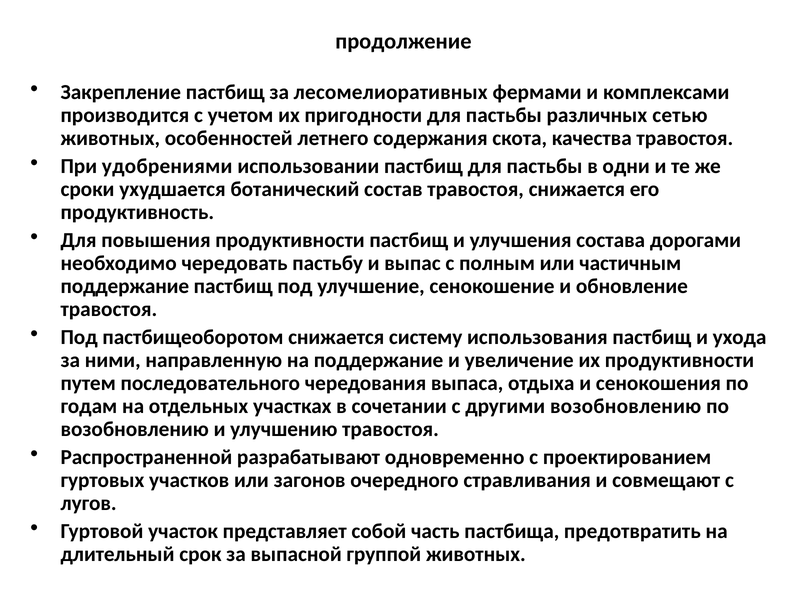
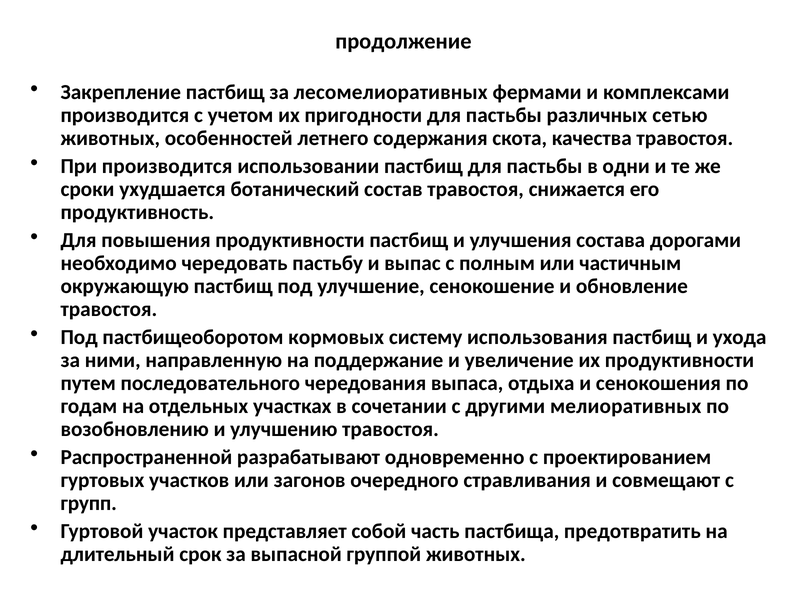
При удобрениями: удобрениями -> производится
поддержание at (125, 286): поддержание -> окружающую
пастбищеоборотом снижается: снижается -> кормовых
другими возобновлению: возобновлению -> мелиоративных
лугов: лугов -> групп
